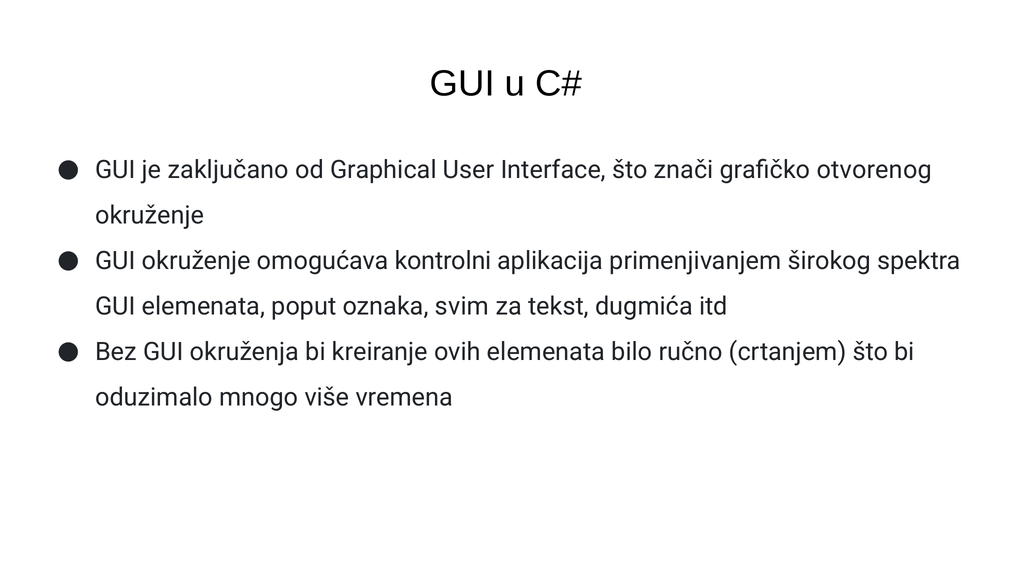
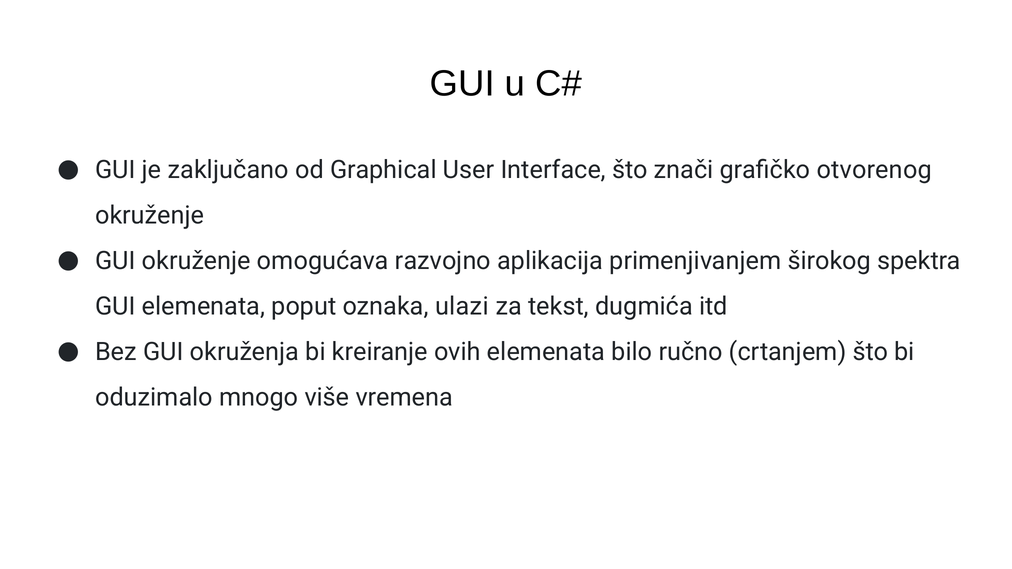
kontrolni: kontrolni -> razvojno
svim: svim -> ulazi
